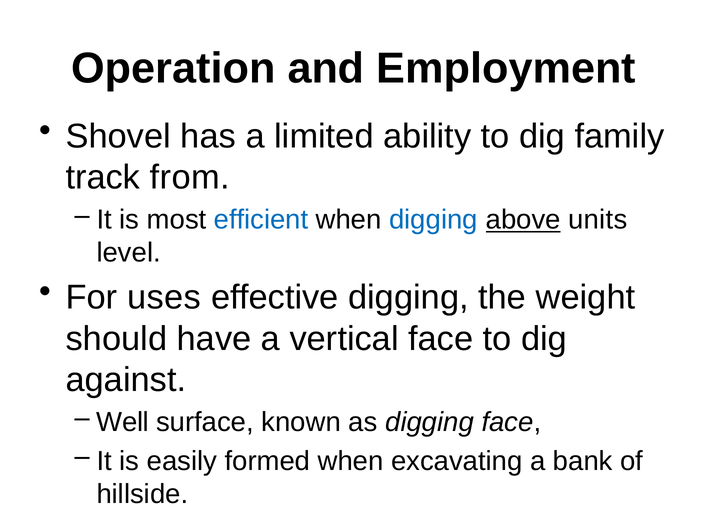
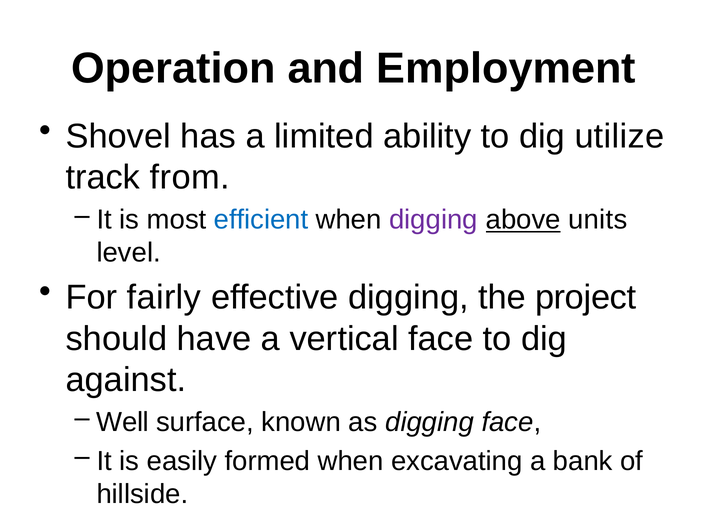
family: family -> utilize
digging at (433, 220) colour: blue -> purple
uses: uses -> fairly
weight: weight -> project
